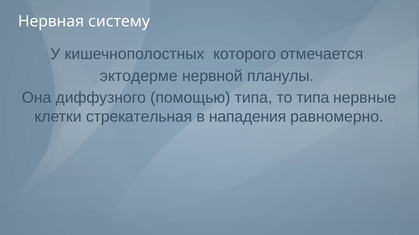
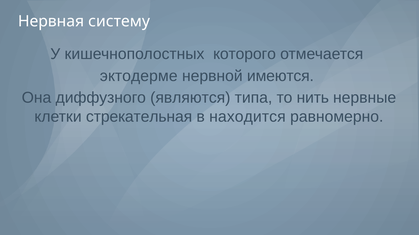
планулы: планулы -> имеются
помощью: помощью -> являются
то типа: типа -> нить
нападения: нападения -> находится
